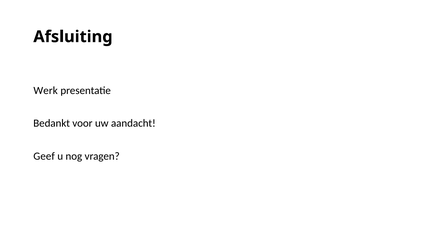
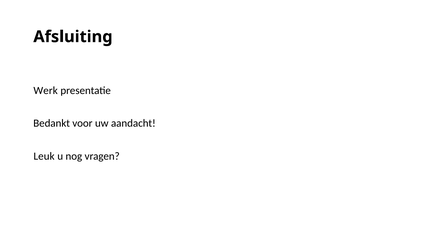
Geef: Geef -> Leuk
